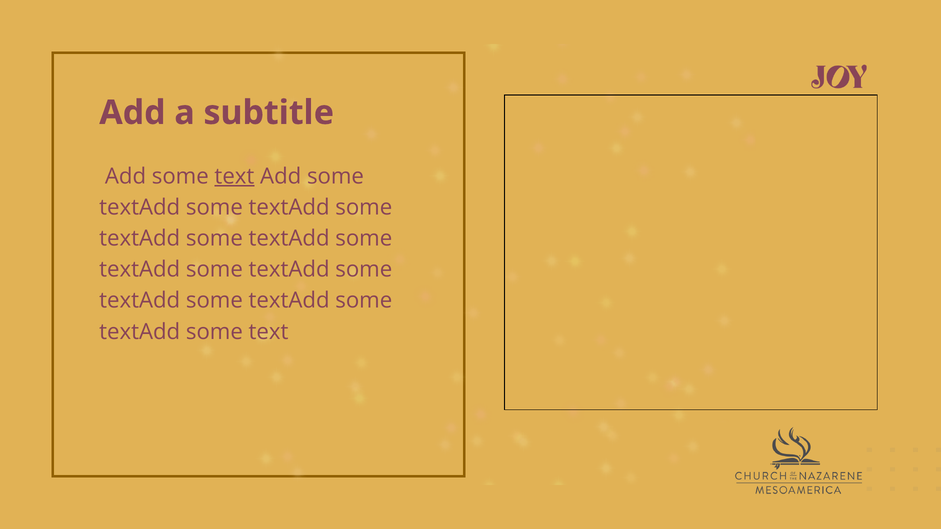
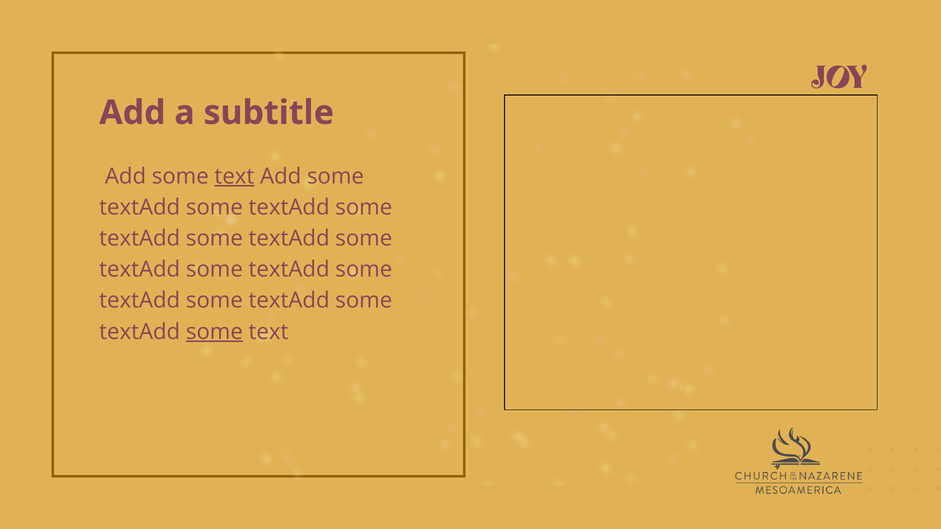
some at (214, 332) underline: none -> present
